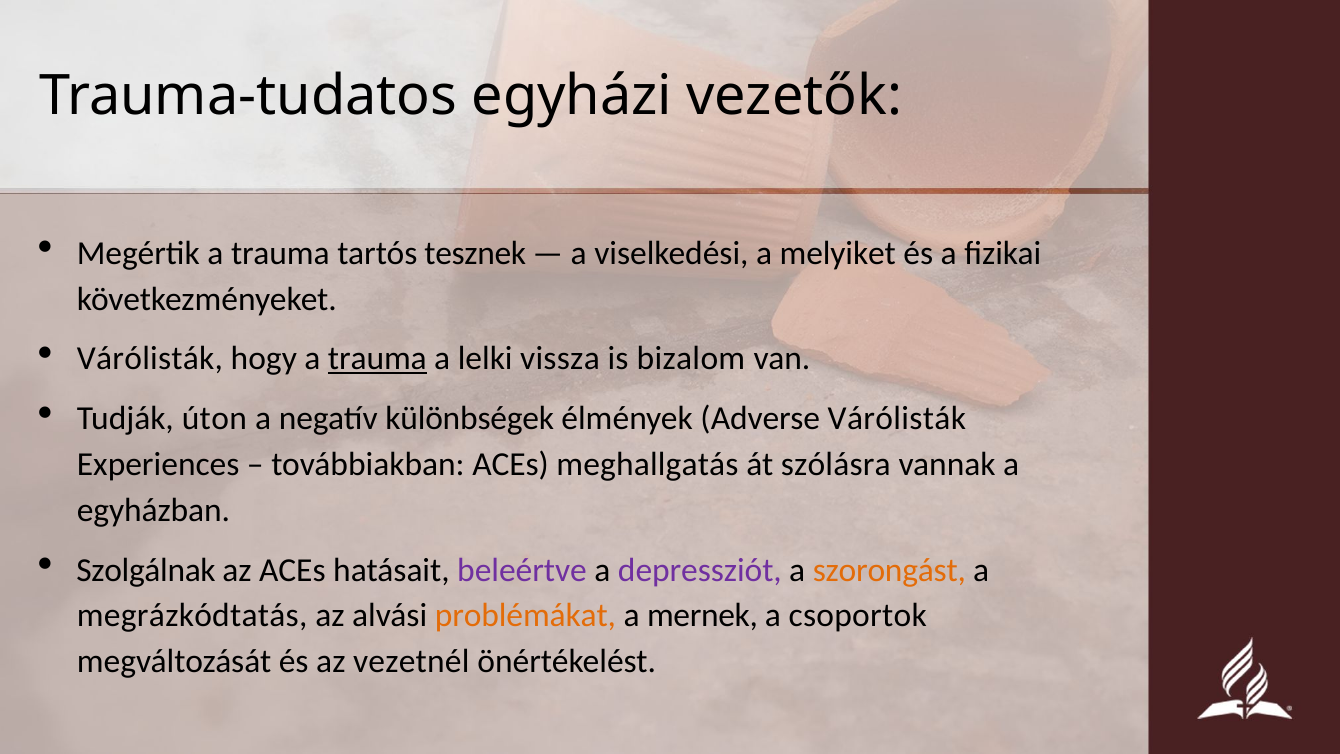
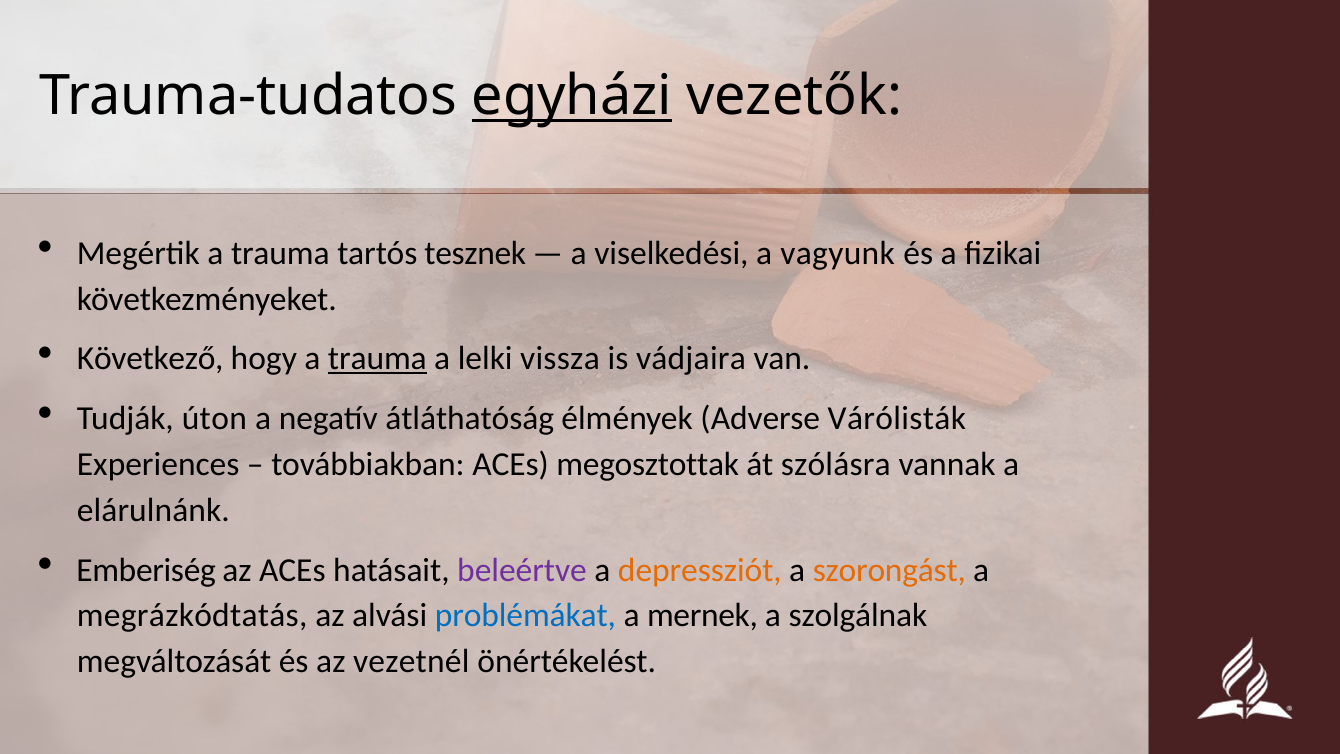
egyházi underline: none -> present
melyiket: melyiket -> vagyunk
Várólisták at (150, 359): Várólisták -> Következő
bizalom: bizalom -> vádjaira
különbségek: különbségek -> átláthatóság
meghallgatás: meghallgatás -> megosztottak
egyházban: egyházban -> elárulnánk
Szolgálnak: Szolgálnak -> Emberiség
depressziót colour: purple -> orange
problémákat colour: orange -> blue
csoportok: csoportok -> szolgálnak
